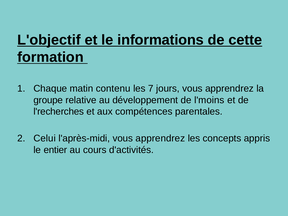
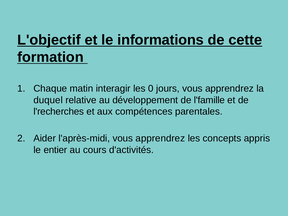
contenu: contenu -> interagir
7: 7 -> 0
groupe: groupe -> duquel
l'moins: l'moins -> l'famille
Celui: Celui -> Aider
